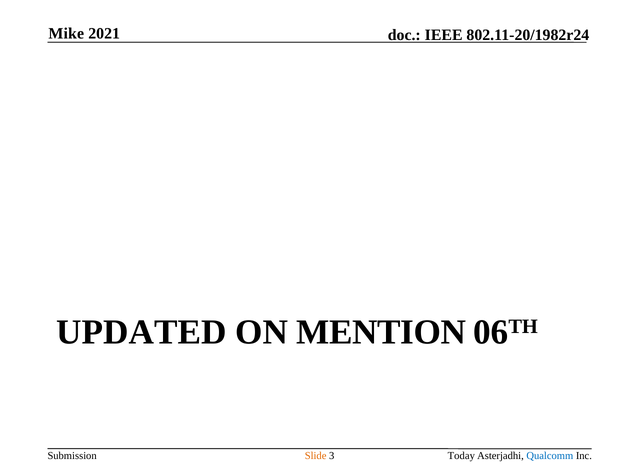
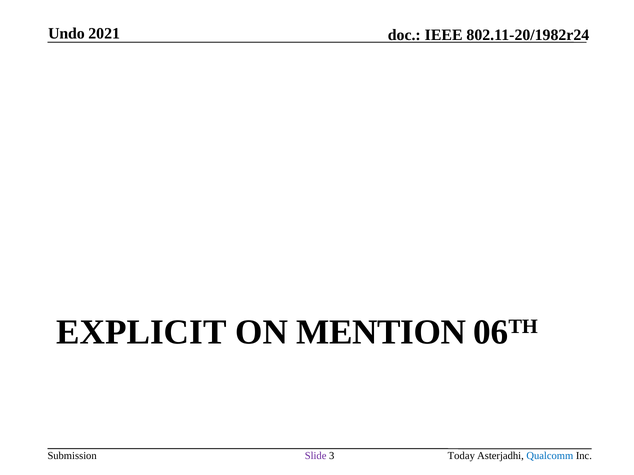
Mike: Mike -> Undo
UPDATED: UPDATED -> EXPLICIT
Slide colour: orange -> purple
